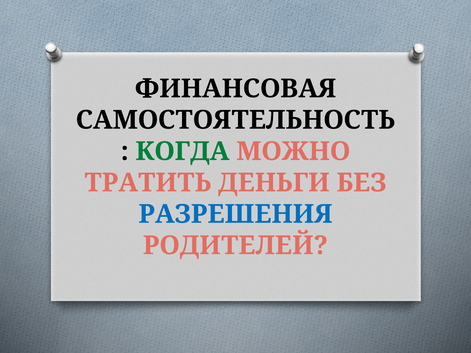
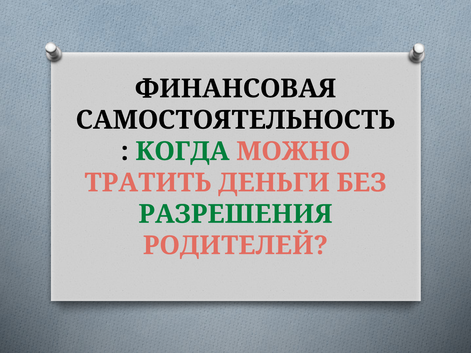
РАЗРЕШЕНИЯ colour: blue -> green
